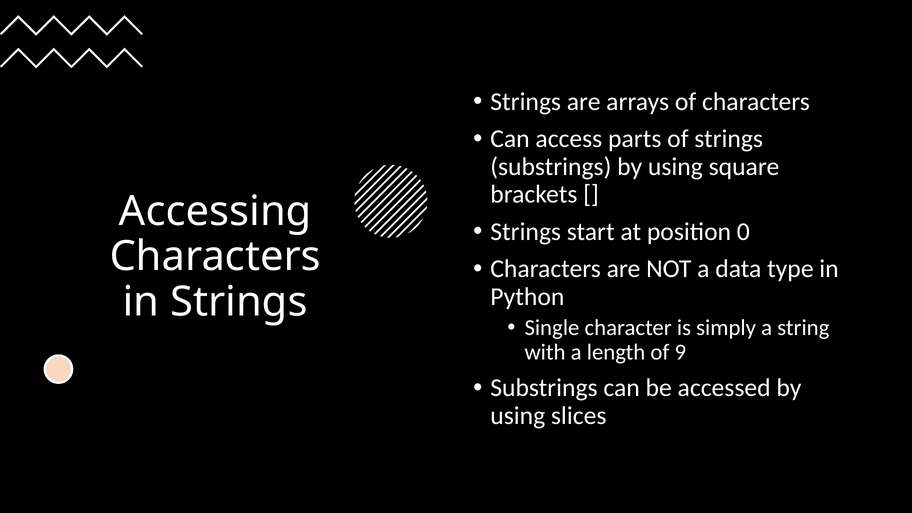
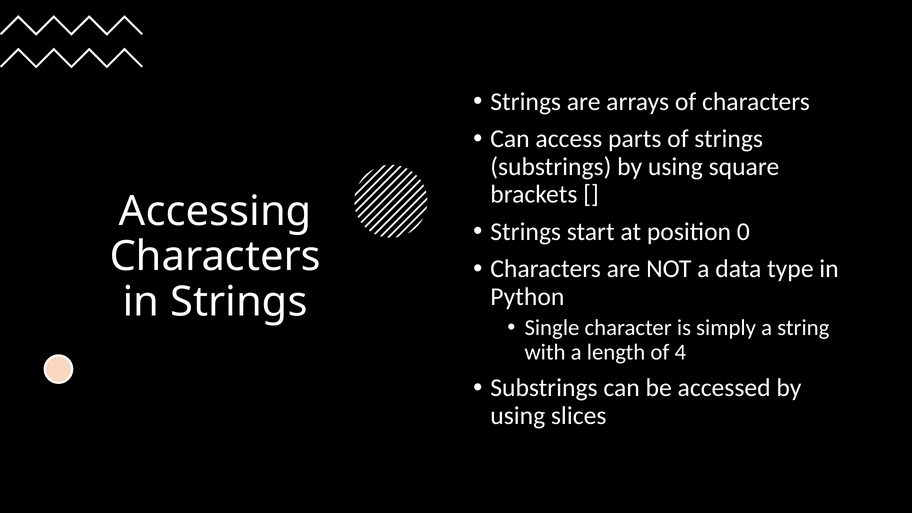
9: 9 -> 4
